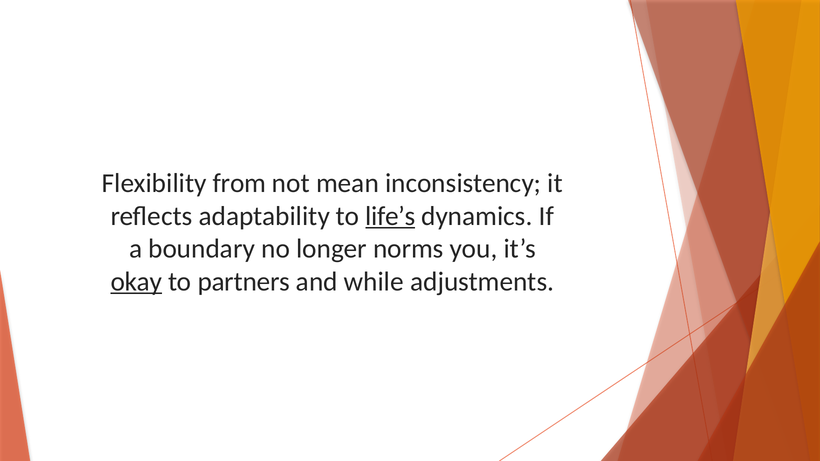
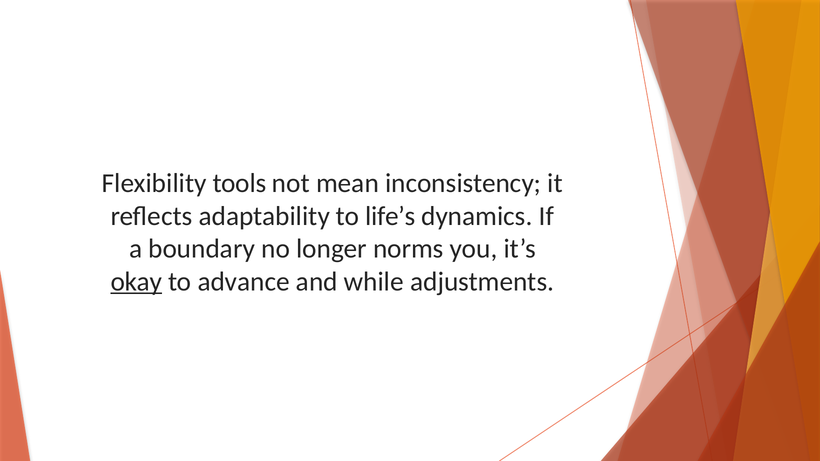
from: from -> tools
life’s underline: present -> none
partners: partners -> advance
